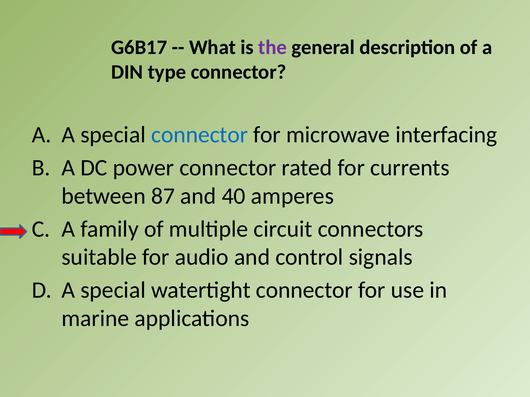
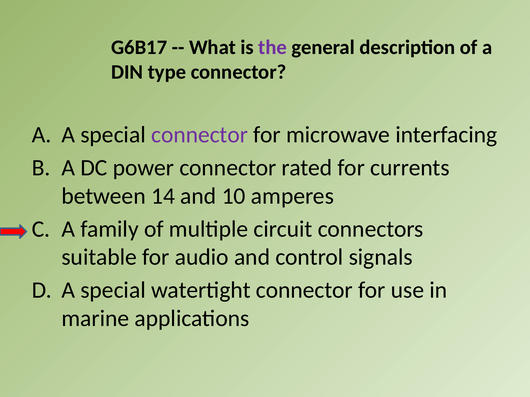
connector at (200, 135) colour: blue -> purple
87: 87 -> 14
40: 40 -> 10
